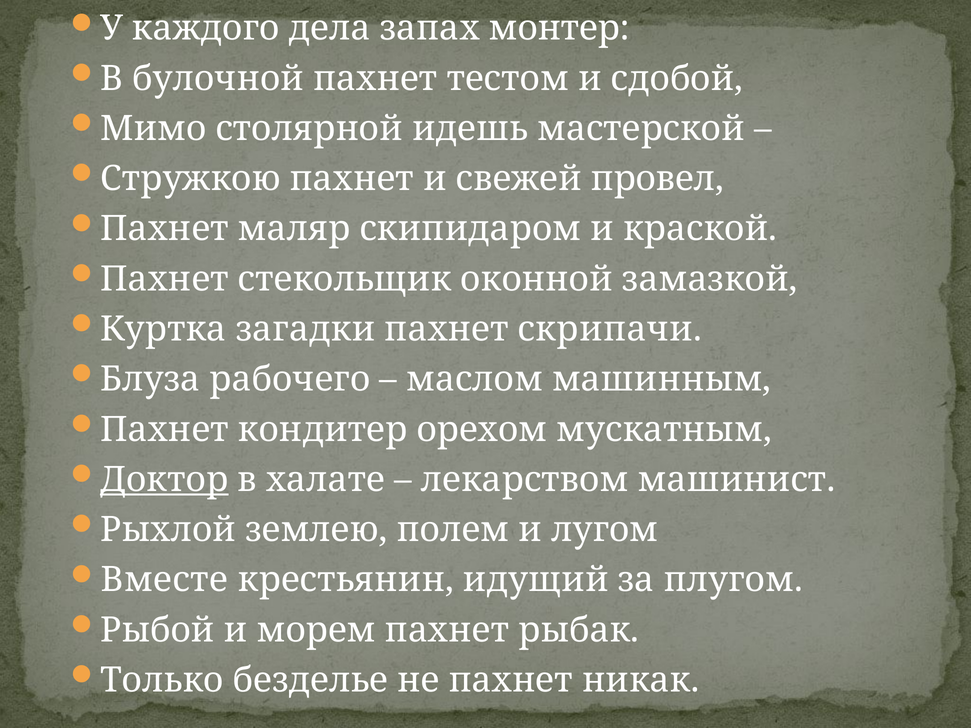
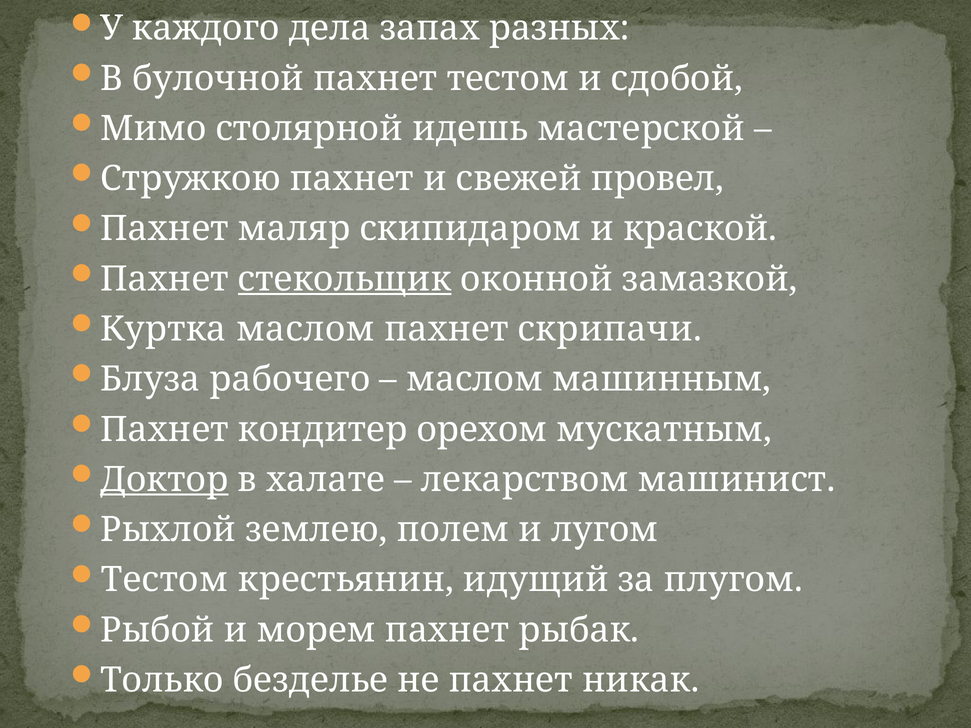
монтер: монтер -> разных
стекольщик underline: none -> present
Куртка загадки: загадки -> маслом
Вместе at (164, 580): Вместе -> Тестом
